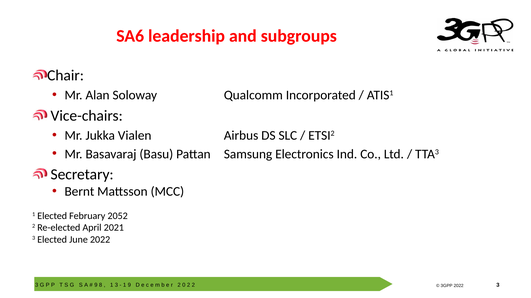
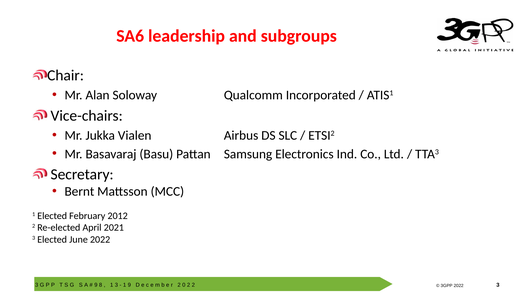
February 2052: 2052 -> 2012
